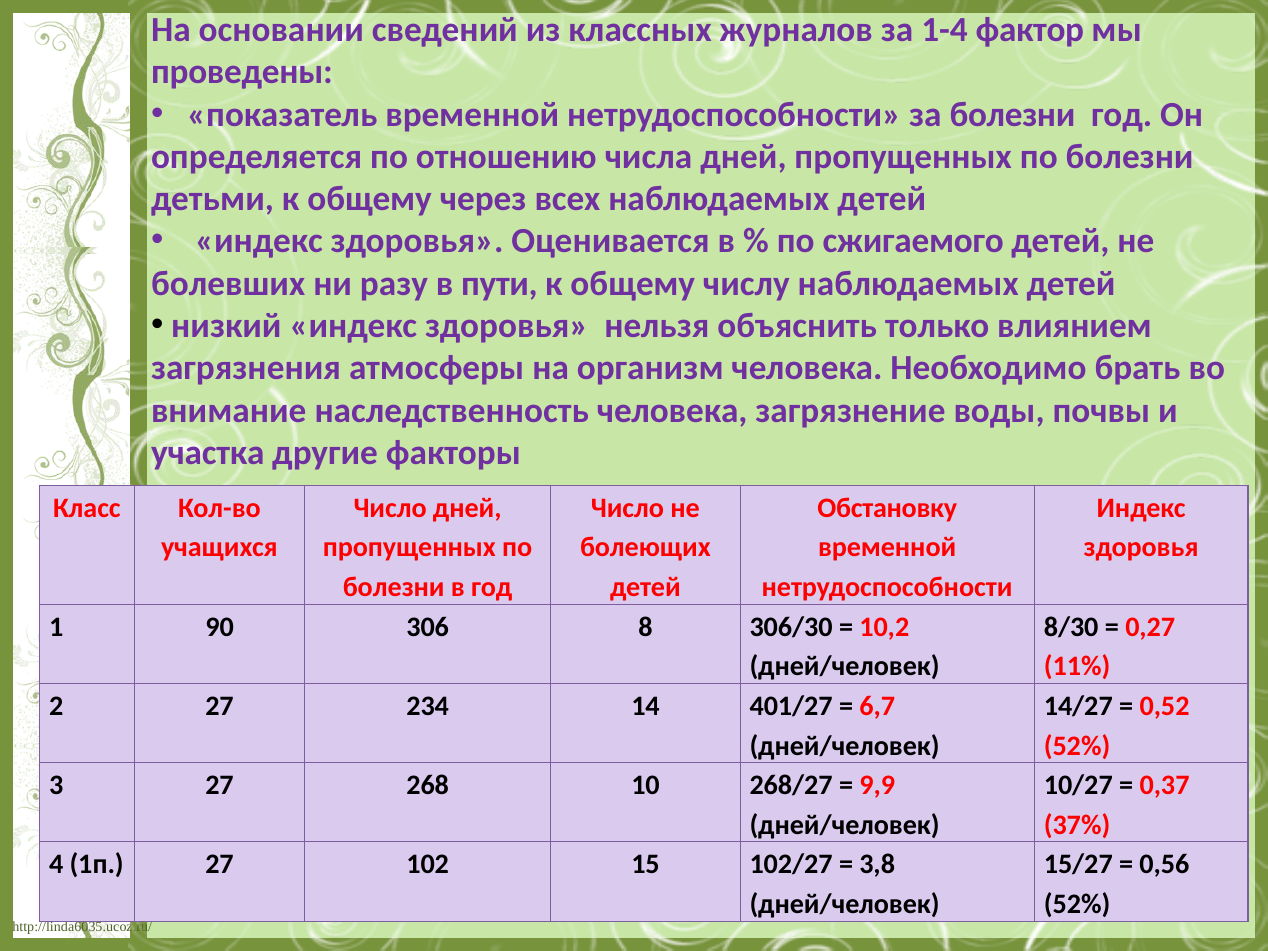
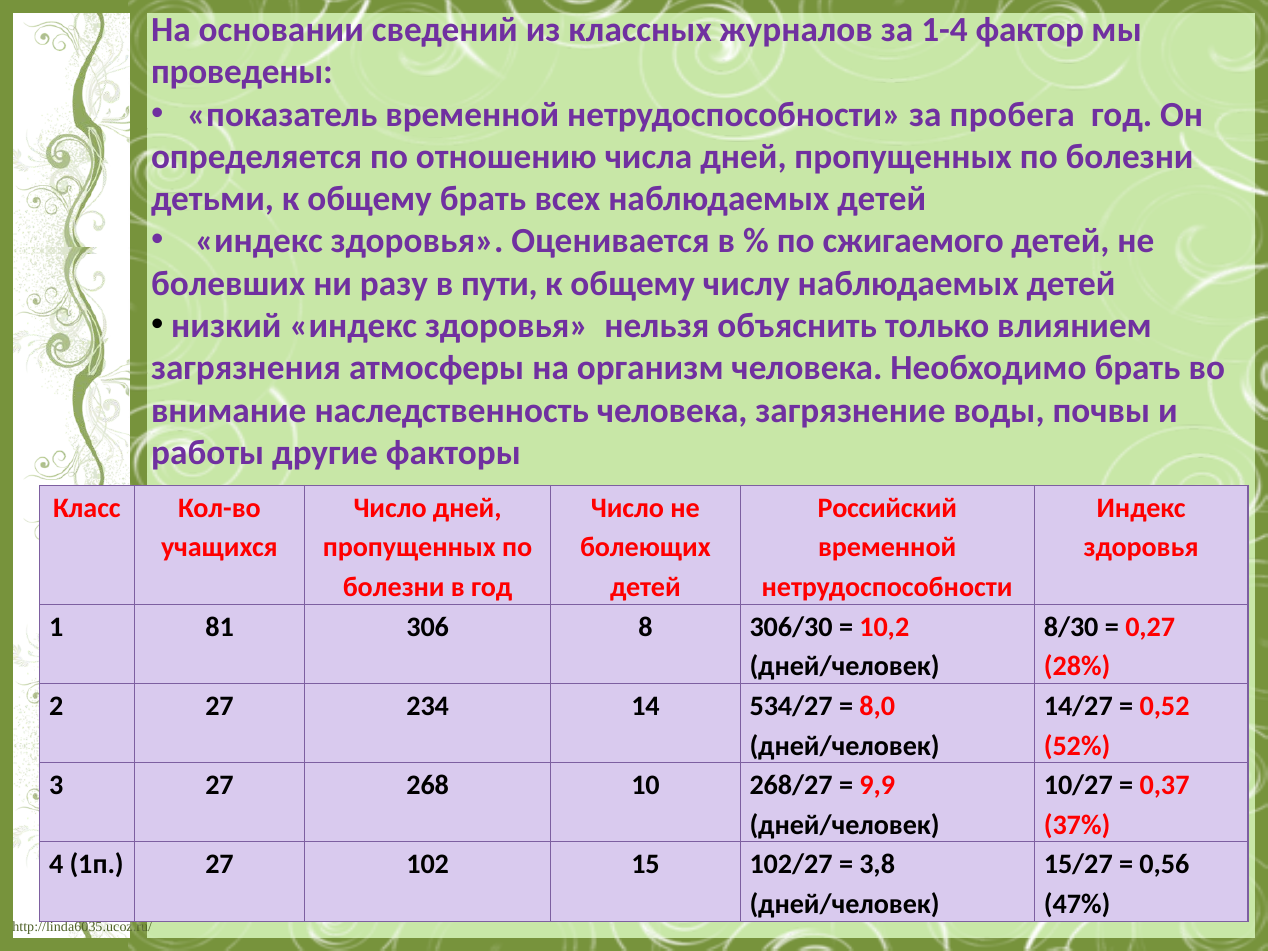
за болезни: болезни -> пробега
общему через: через -> брать
участка: участка -> работы
Обстановку: Обстановку -> Российский
90: 90 -> 81
11%: 11% -> 28%
401/27: 401/27 -> 534/27
6,7: 6,7 -> 8,0
52% at (1077, 904): 52% -> 47%
